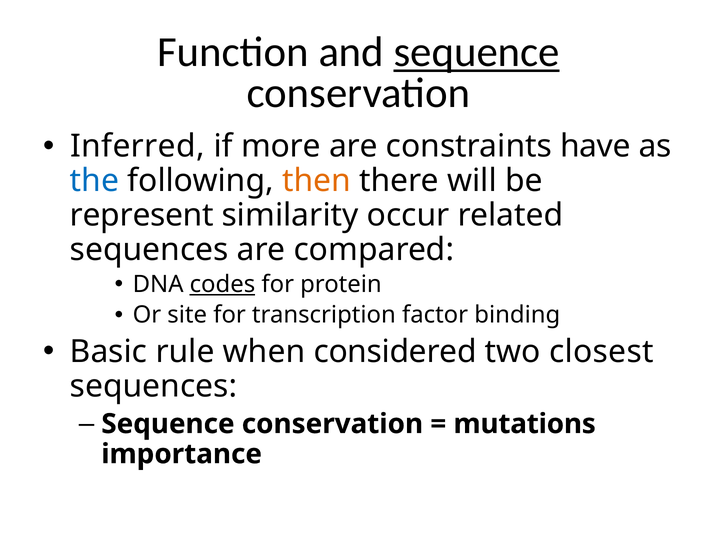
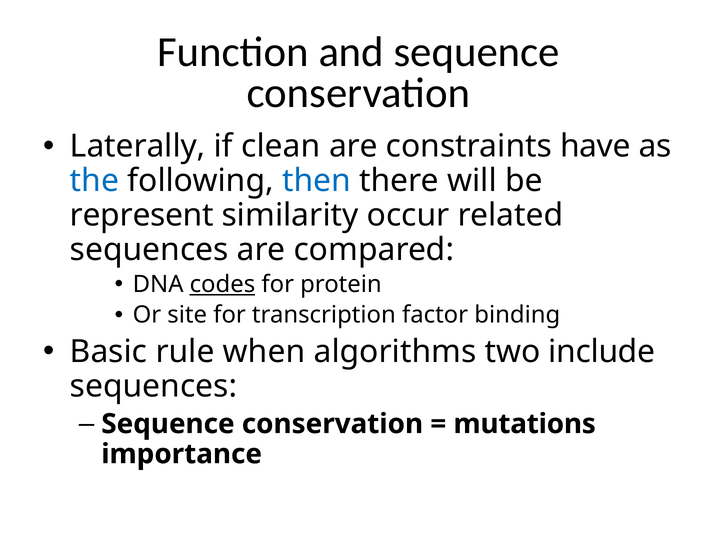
sequence at (477, 52) underline: present -> none
Inferred: Inferred -> Laterally
more: more -> clean
then colour: orange -> blue
considered: considered -> algorithms
closest: closest -> include
